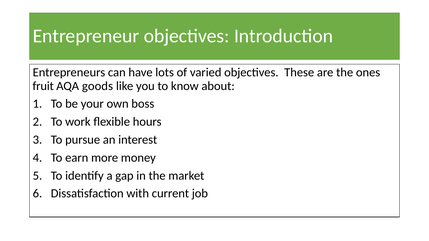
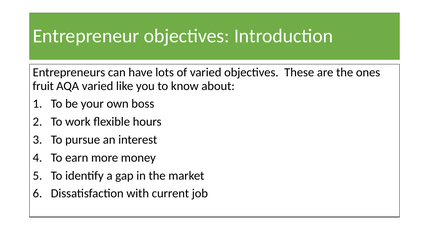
AQA goods: goods -> varied
